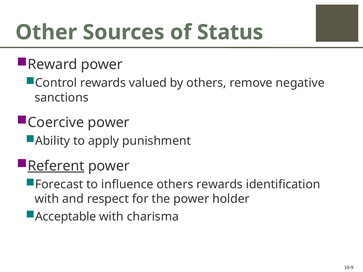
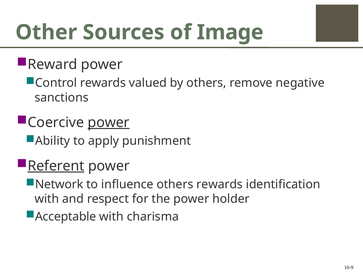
Status: Status -> Image
power at (109, 123) underline: none -> present
Forecast: Forecast -> Network
